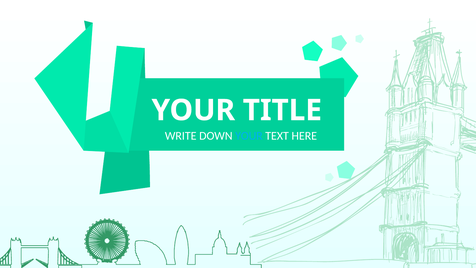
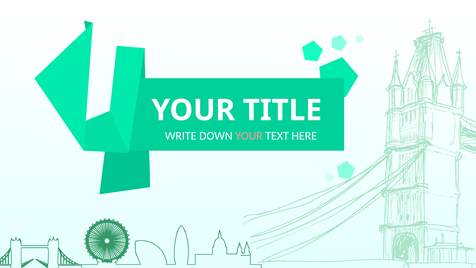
YOUR at (249, 136) colour: light blue -> pink
